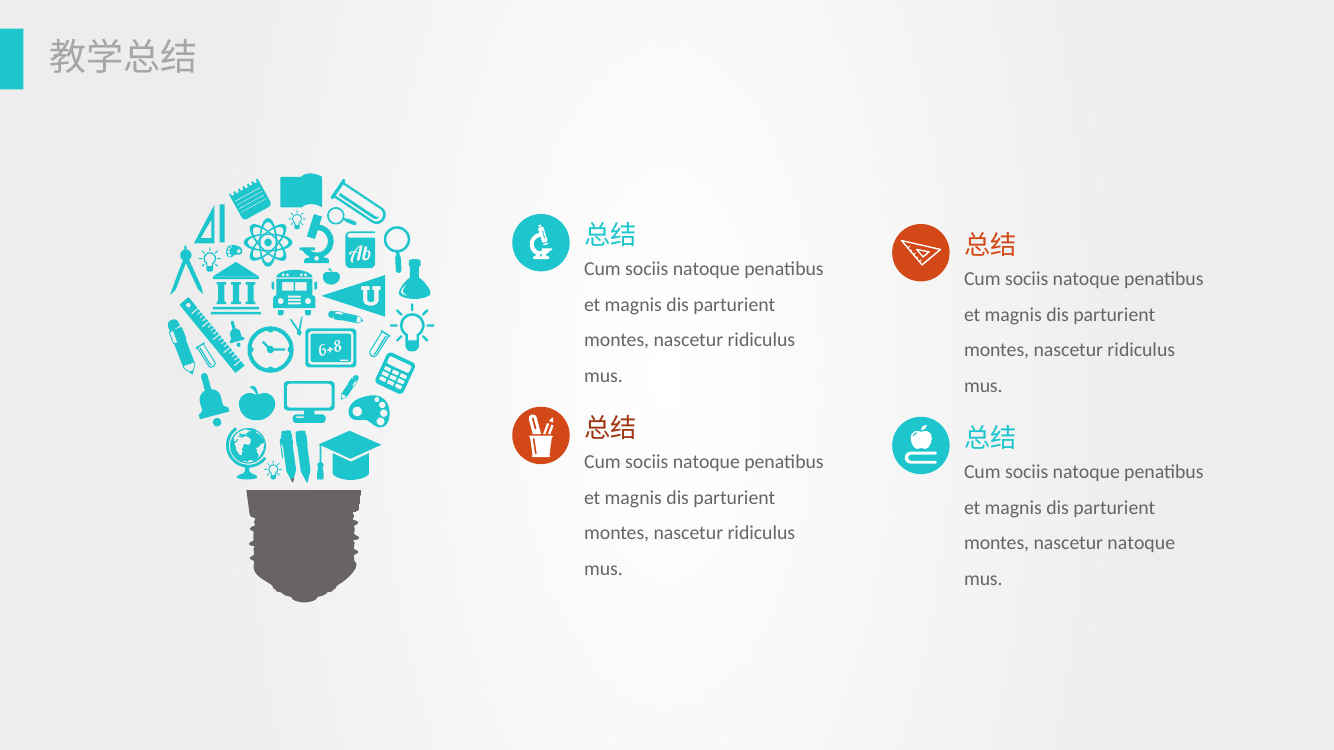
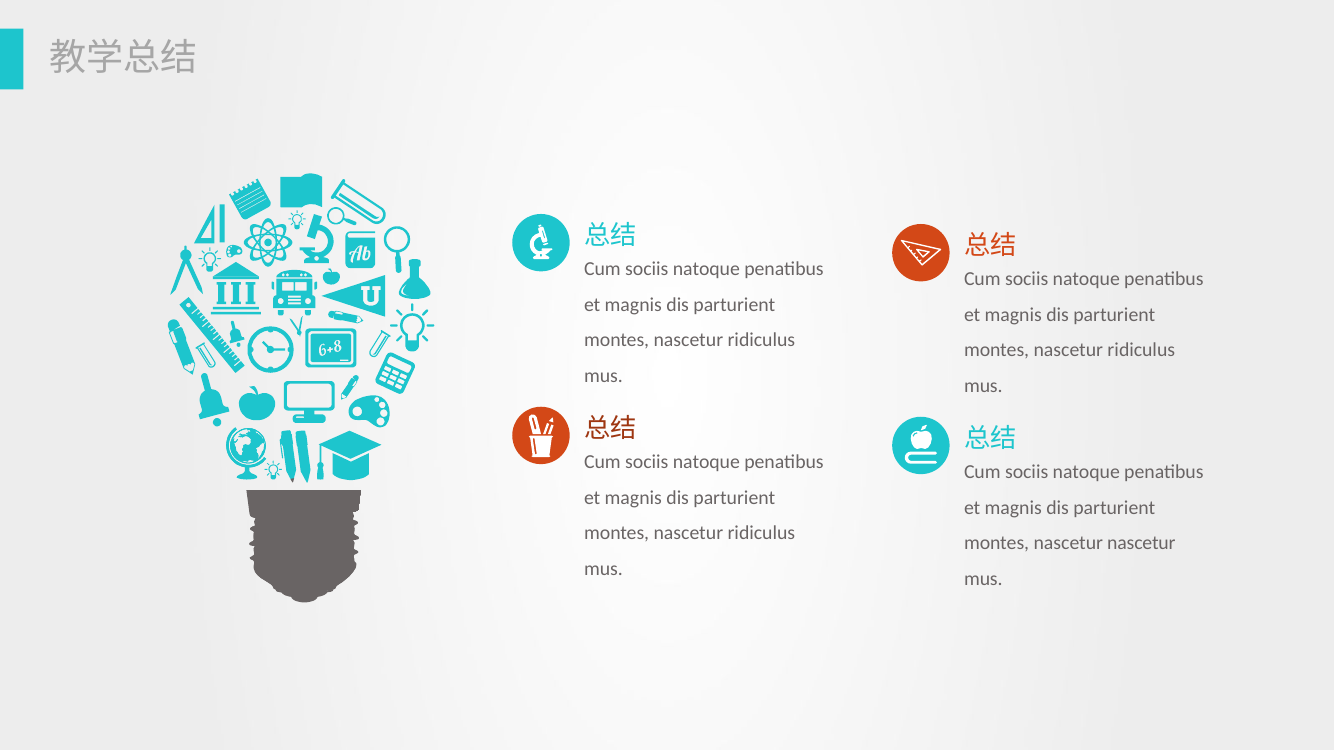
nascetur natoque: natoque -> nascetur
